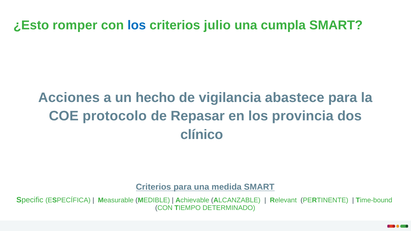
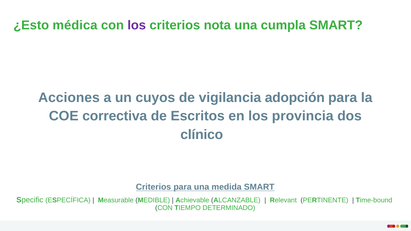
romper: romper -> médica
los at (137, 25) colour: blue -> purple
julio: julio -> nota
hecho: hecho -> cuyos
abastece: abastece -> adopción
protocolo: protocolo -> correctiva
Repasar: Repasar -> Escritos
